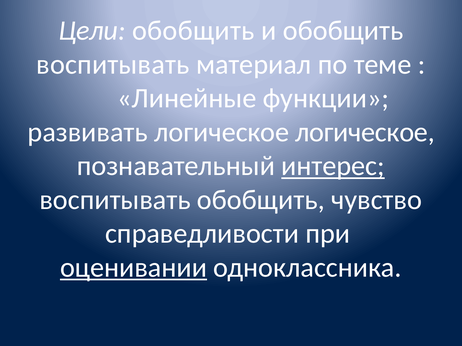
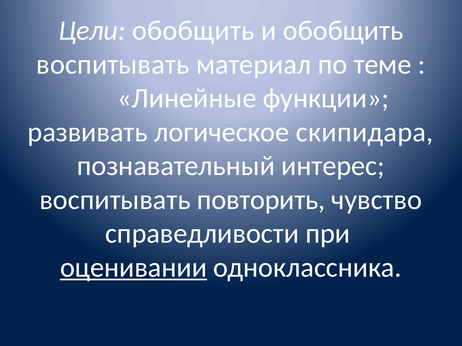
логическое логическое: логическое -> скипидара
интерес underline: present -> none
воспитывать обобщить: обобщить -> повторить
